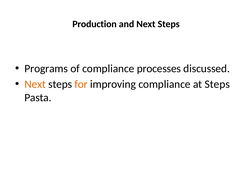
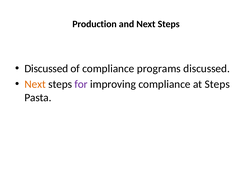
Programs at (46, 69): Programs -> Discussed
processes: processes -> programs
for colour: orange -> purple
